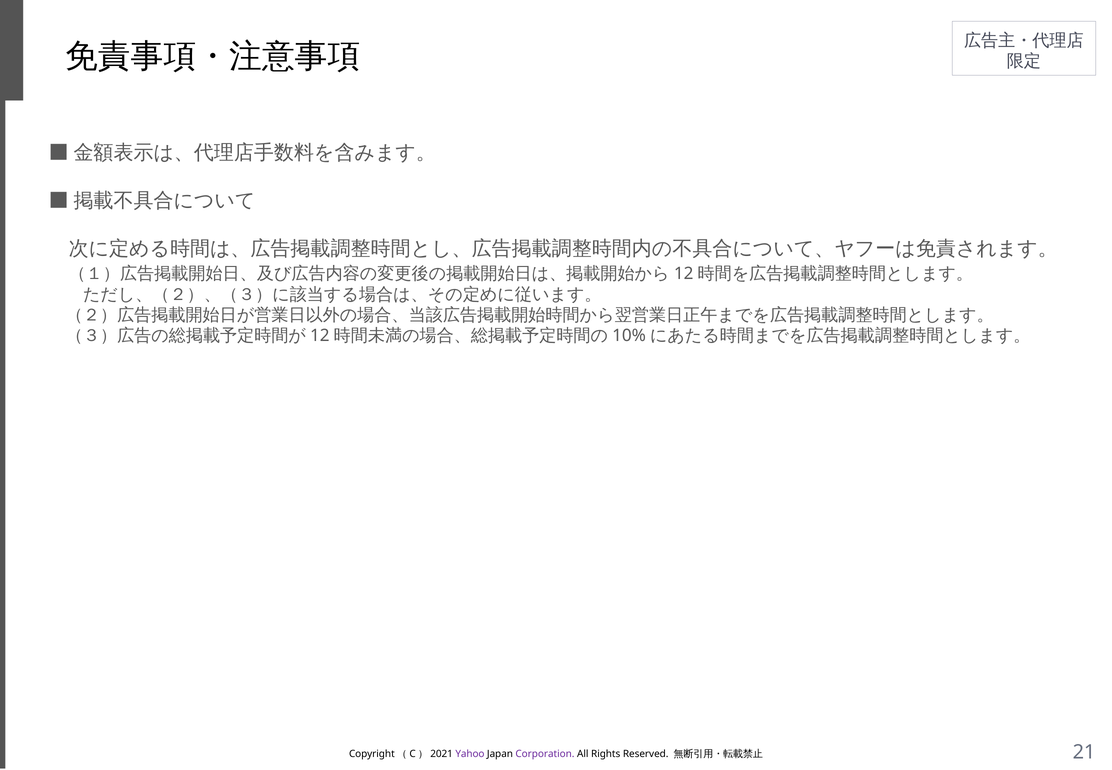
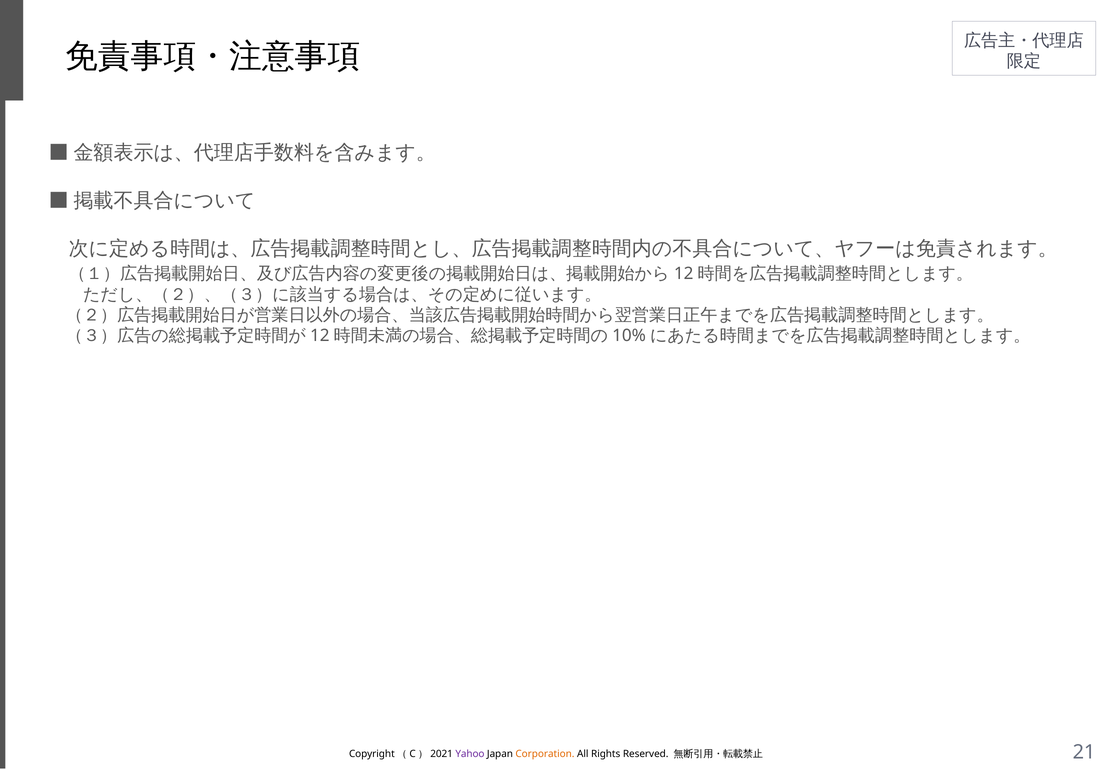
Corporation colour: purple -> orange
